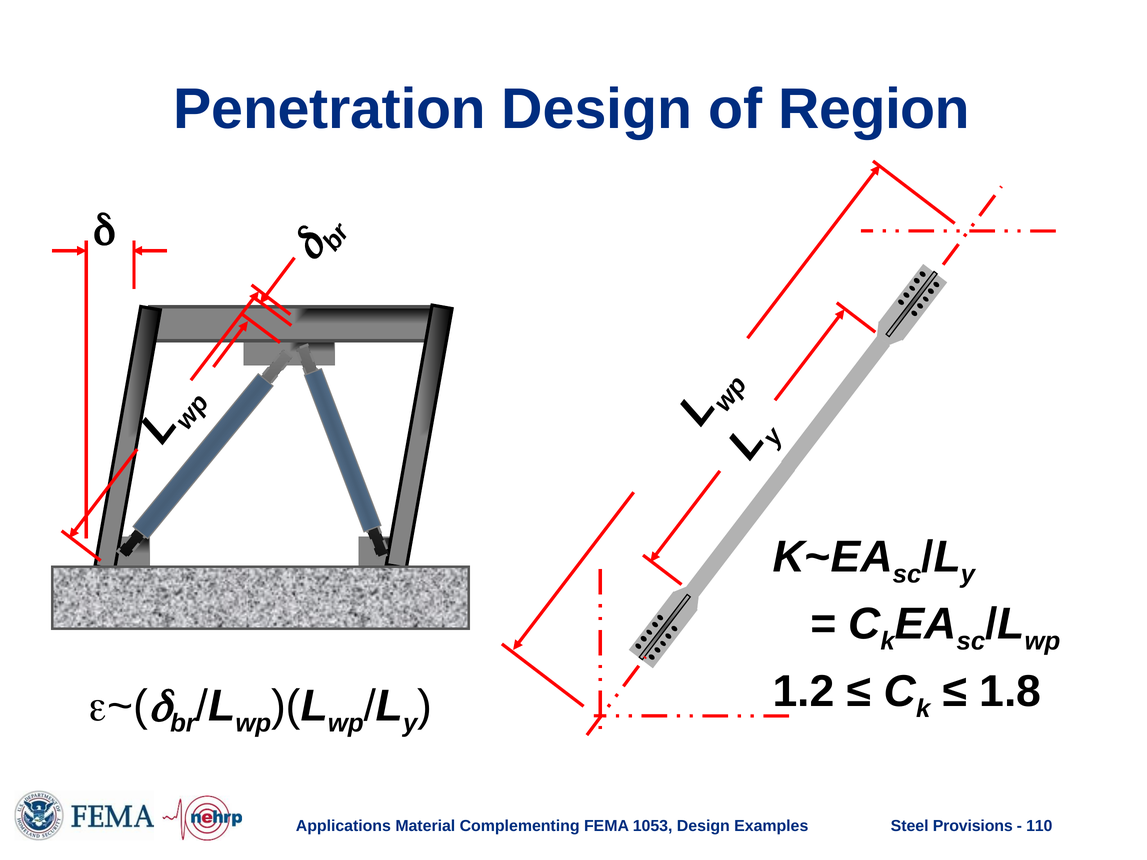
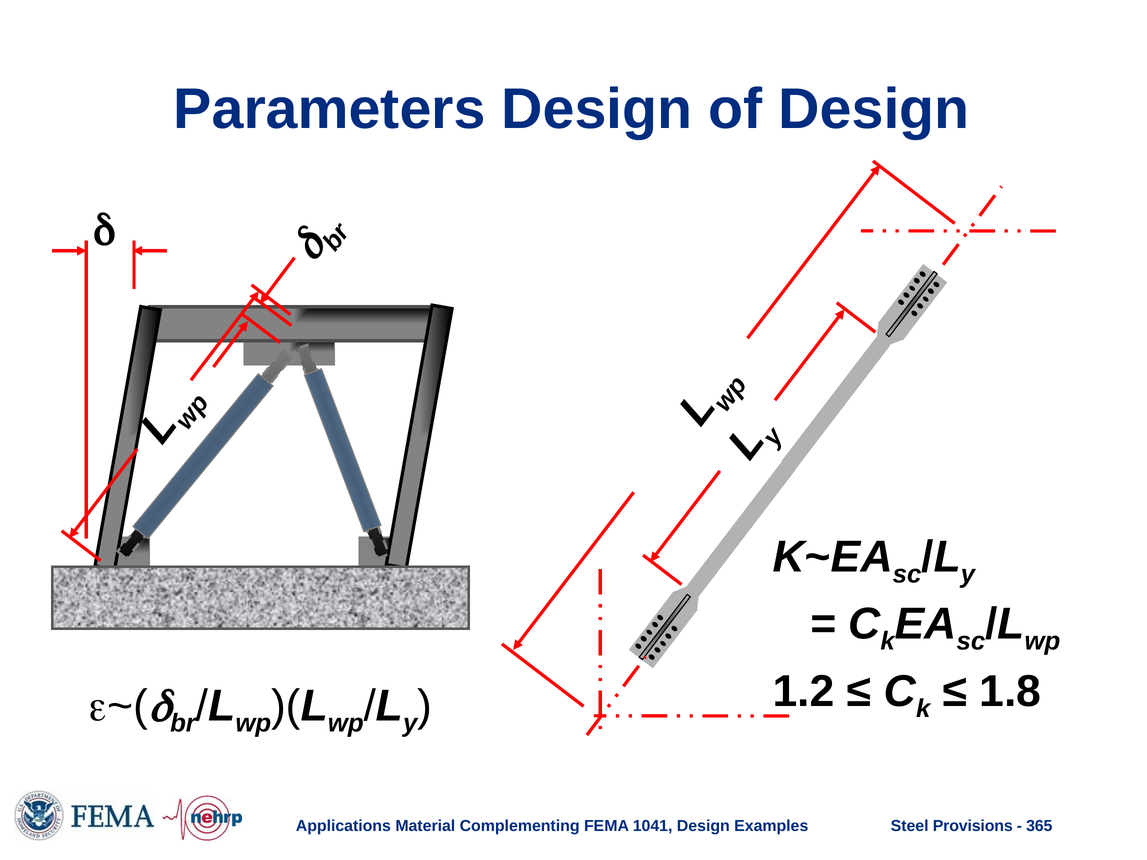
Penetration: Penetration -> Parameters
of Region: Region -> Design
1053: 1053 -> 1041
110: 110 -> 365
